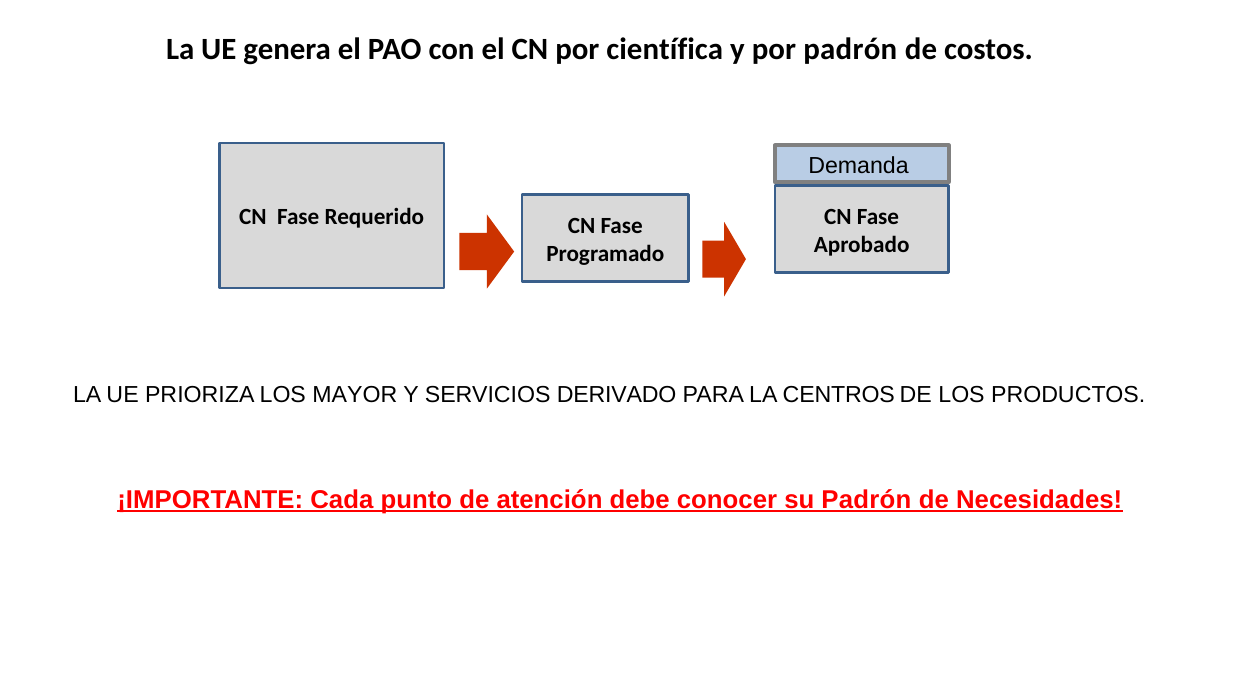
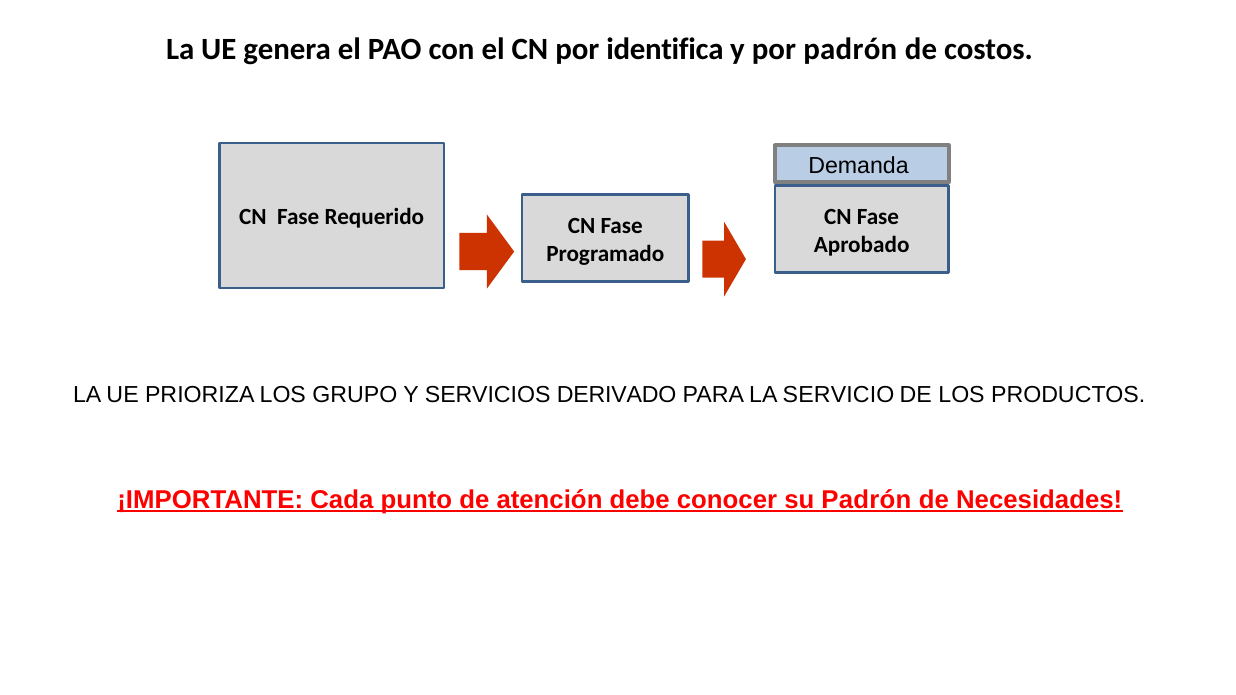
científica: científica -> identifica
MAYOR: MAYOR -> GRUPO
CENTROS: CENTROS -> SERVICIO
